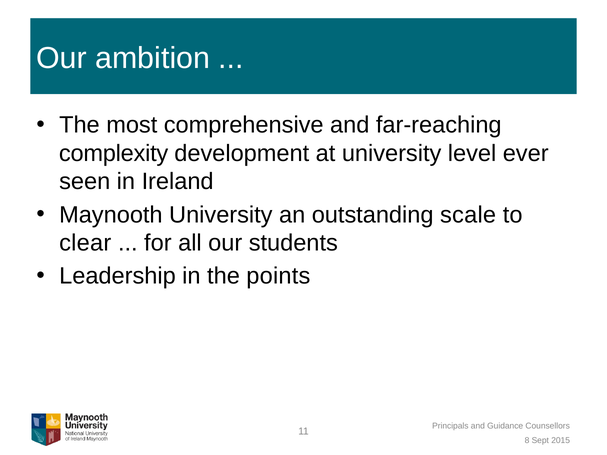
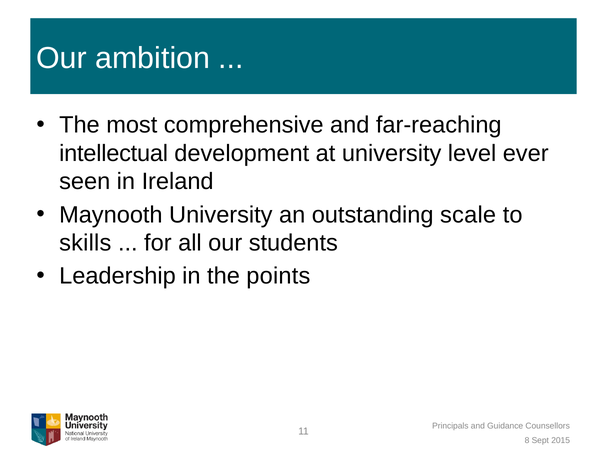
complexity: complexity -> intellectual
clear: clear -> skills
